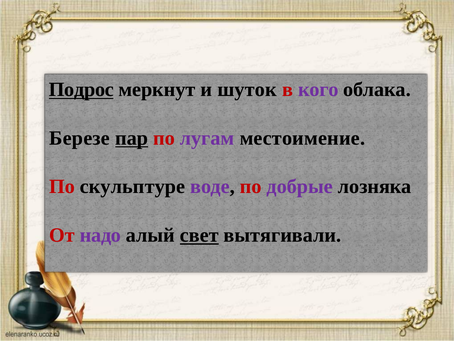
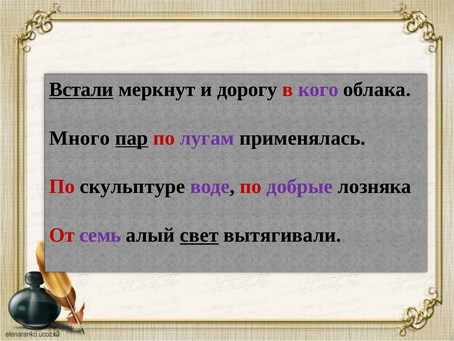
Подрос: Подрос -> Встали
шуток: шуток -> дорогу
Березе: Березе -> Много
местоимение: местоимение -> применялась
надо: надо -> семь
